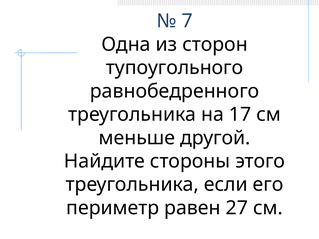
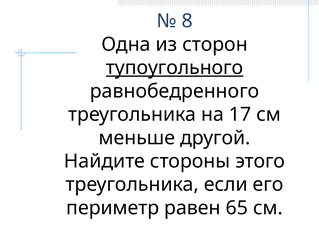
7: 7 -> 8
тупоугольного underline: none -> present
27: 27 -> 65
